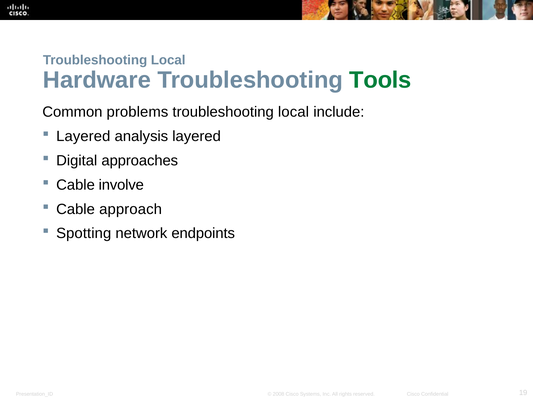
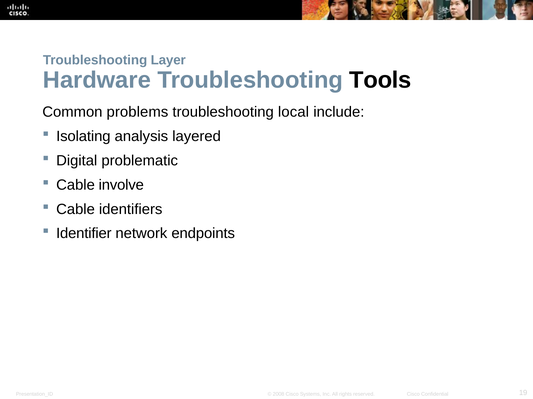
Local at (168, 60): Local -> Layer
Tools colour: green -> black
Layered at (83, 137): Layered -> Isolating
approaches: approaches -> problematic
approach: approach -> identifiers
Spotting: Spotting -> Identifier
